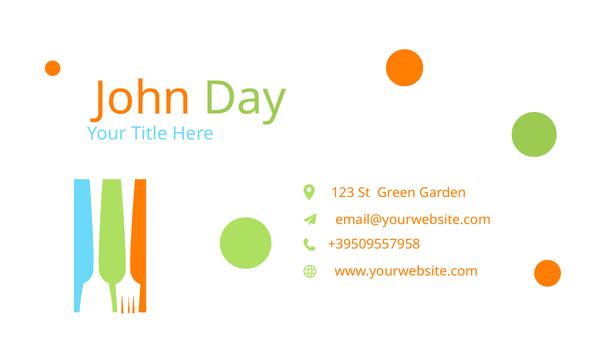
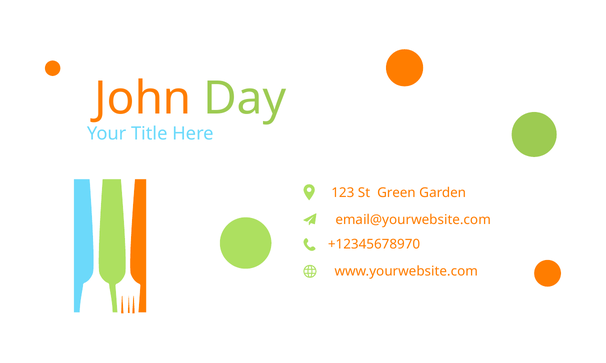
+39509557958: +39509557958 -> +12345678970
